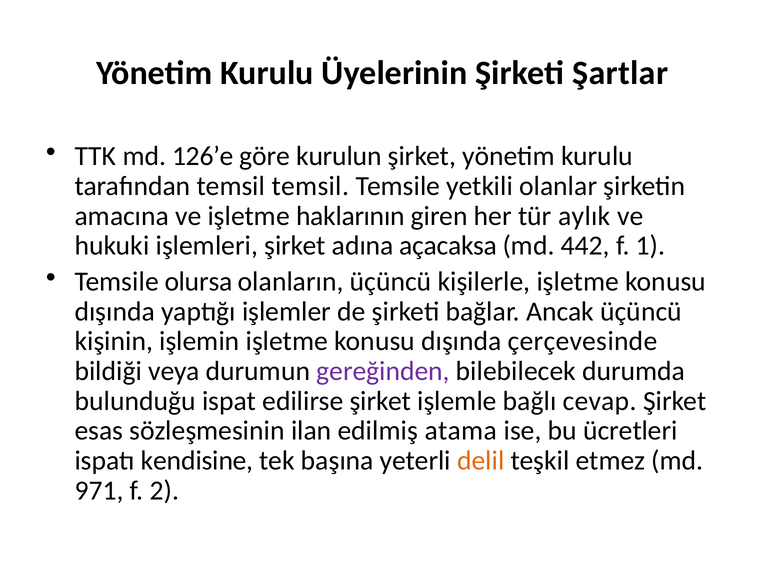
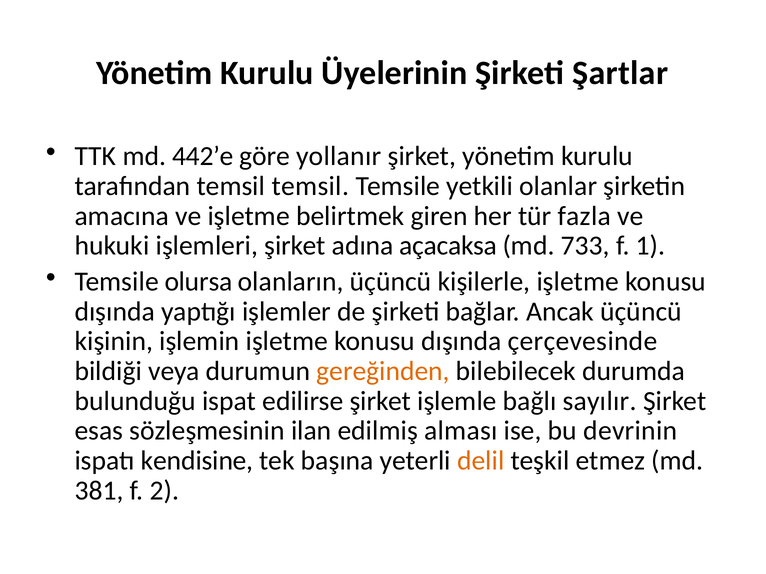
126’e: 126’e -> 442’e
kurulun: kurulun -> yollanır
haklarının: haklarının -> belirtmek
aylık: aylık -> fazla
442: 442 -> 733
gereğinden colour: purple -> orange
cevap: cevap -> sayılır
atama: atama -> alması
ücretleri: ücretleri -> devrinin
971: 971 -> 381
